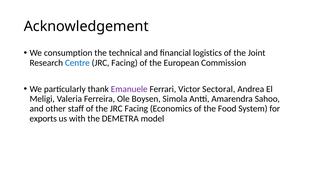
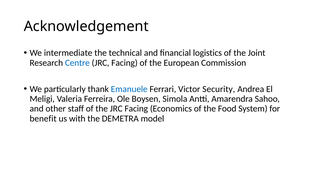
consumption: consumption -> intermediate
Emanuele colour: purple -> blue
Sectoral: Sectoral -> Security
exports: exports -> benefit
